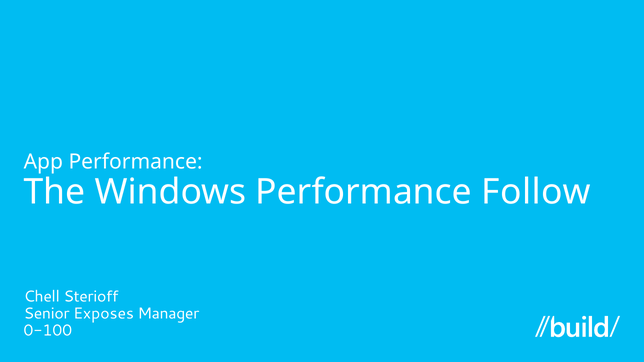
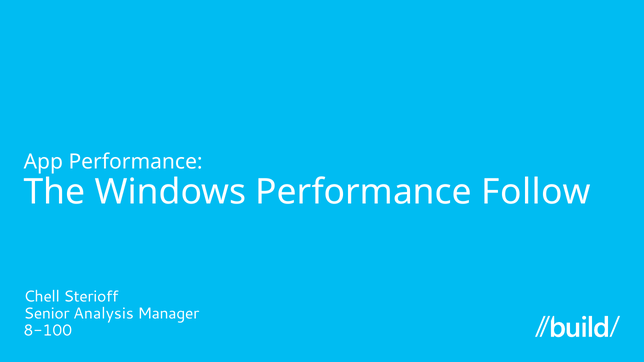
Exposes: Exposes -> Analysis
0-100: 0-100 -> 8-100
